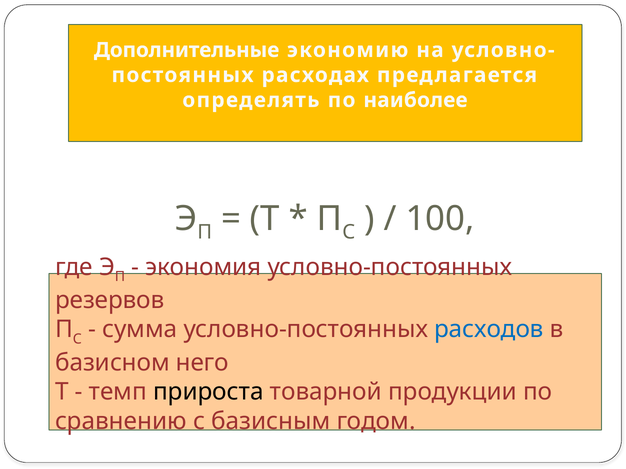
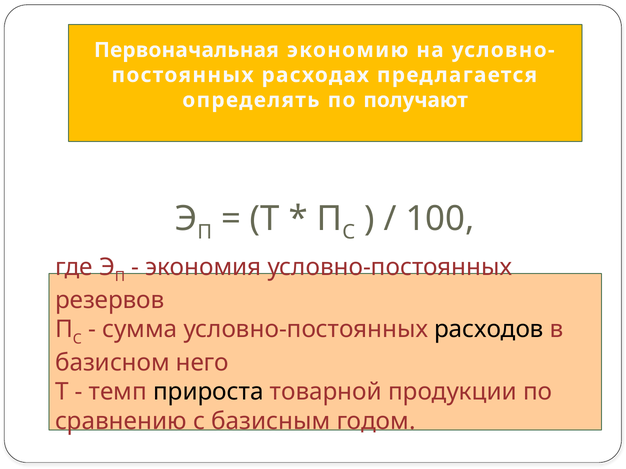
Дополнительные: Дополнительные -> Первоначальная
наиболее: наиболее -> получают
расходов colour: blue -> black
